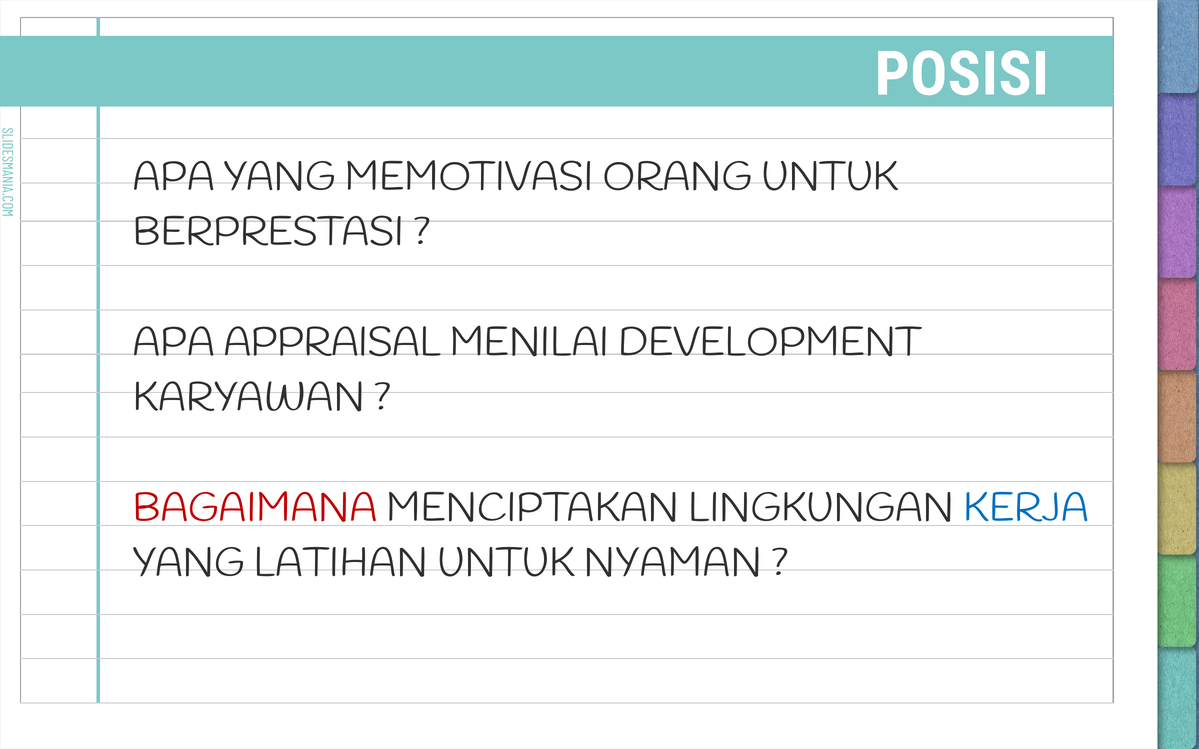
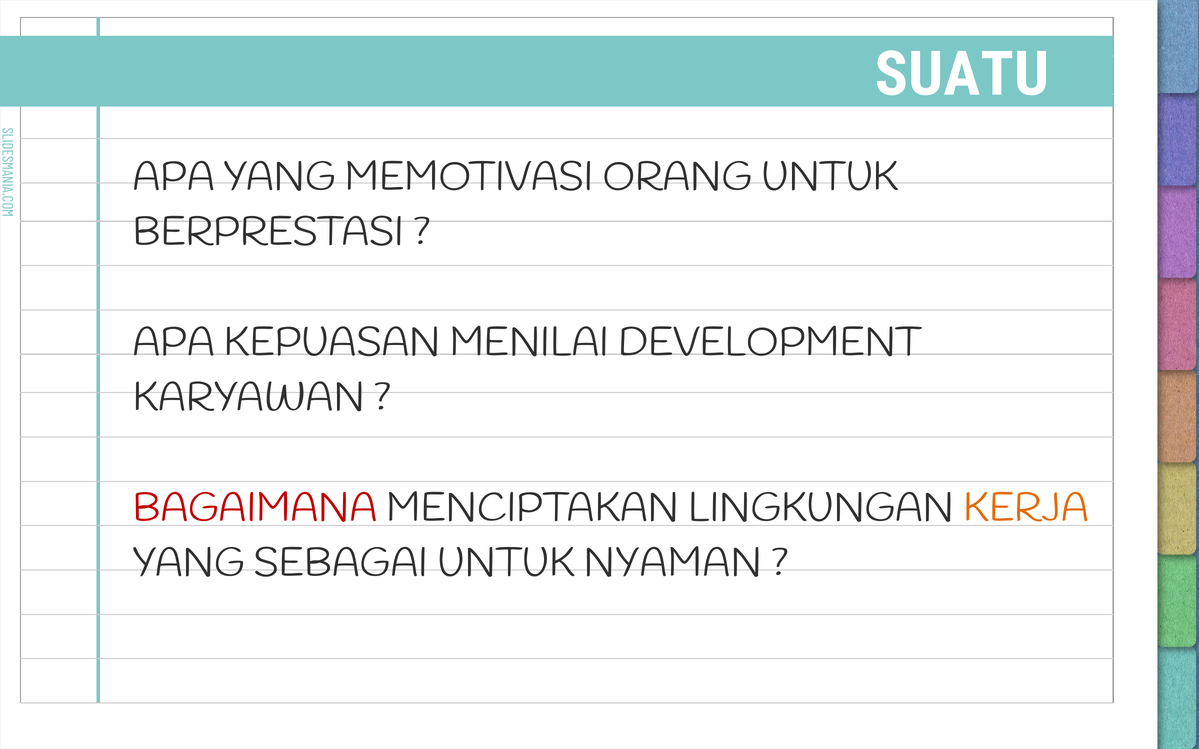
POSISI: POSISI -> SUATU
APPRAISAL: APPRAISAL -> KEPUASAN
KERJA colour: blue -> orange
LATIHAN: LATIHAN -> SEBAGAI
